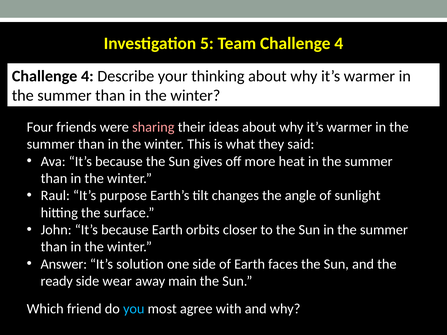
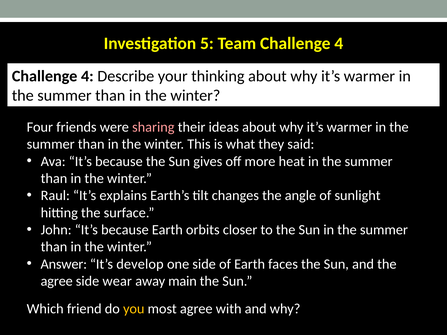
purpose: purpose -> explains
solution: solution -> develop
ready at (57, 281): ready -> agree
you colour: light blue -> yellow
